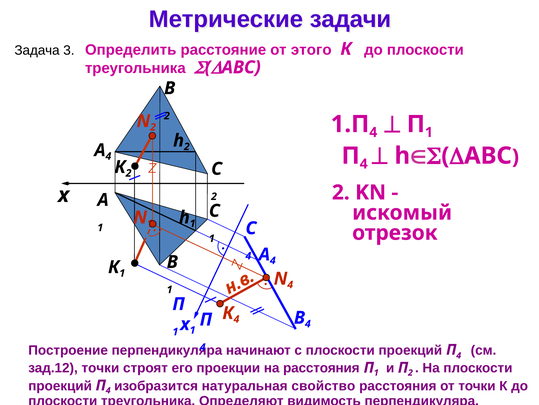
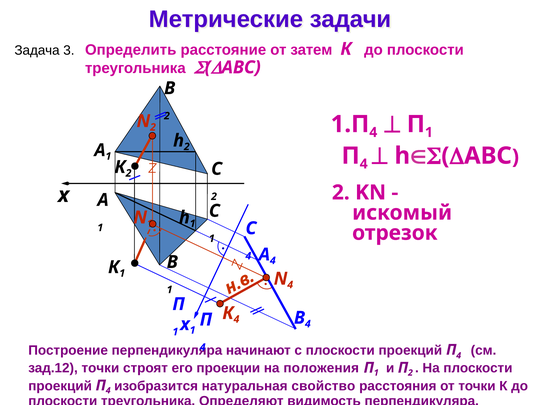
этого: этого -> затем
4 at (108, 156): 4 -> 1
на расстояния: расстояния -> положения
